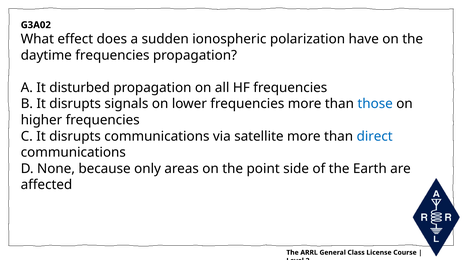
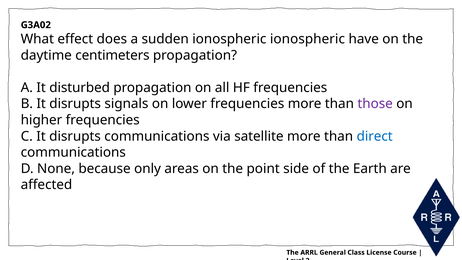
ionospheric polarization: polarization -> ionospheric
daytime frequencies: frequencies -> centimeters
those colour: blue -> purple
